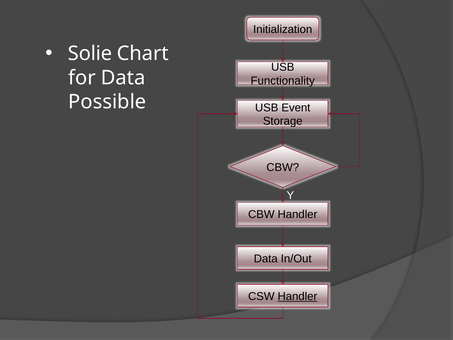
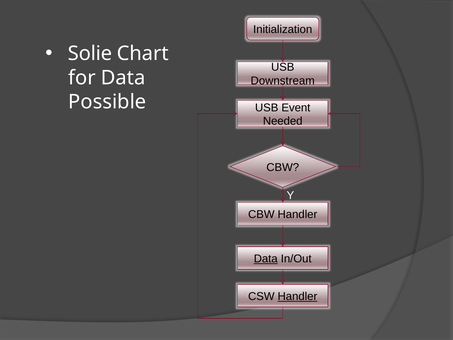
Functionality: Functionality -> Downstream
Storage: Storage -> Needed
Data at (266, 259) underline: none -> present
